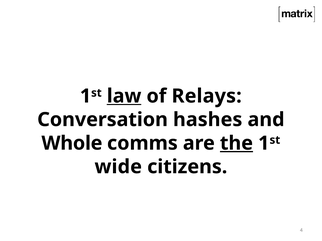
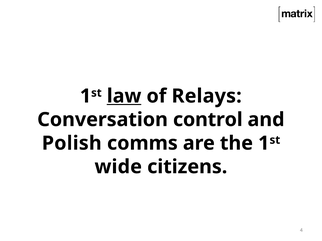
hashes: hashes -> control
Whole: Whole -> Polish
the underline: present -> none
